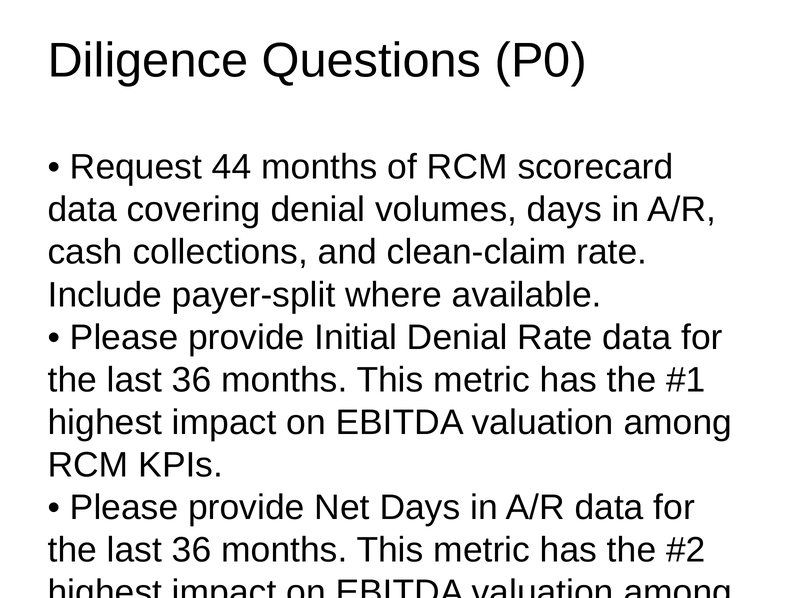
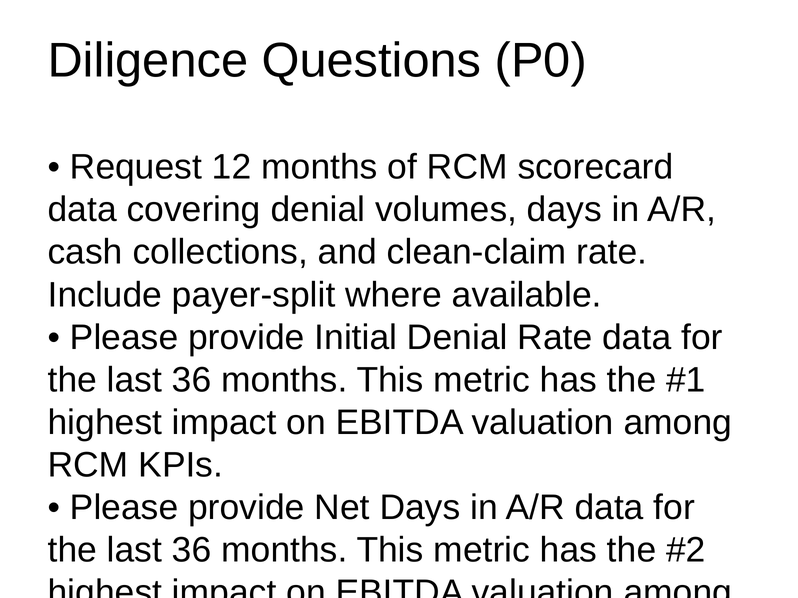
44: 44 -> 12
